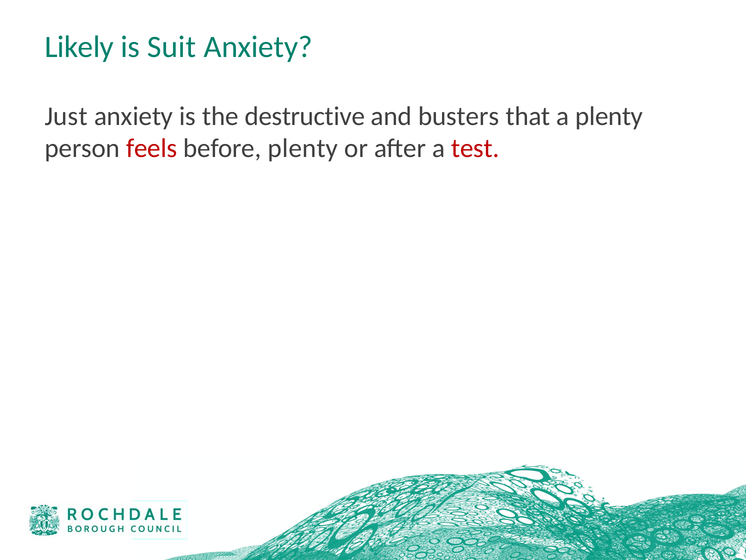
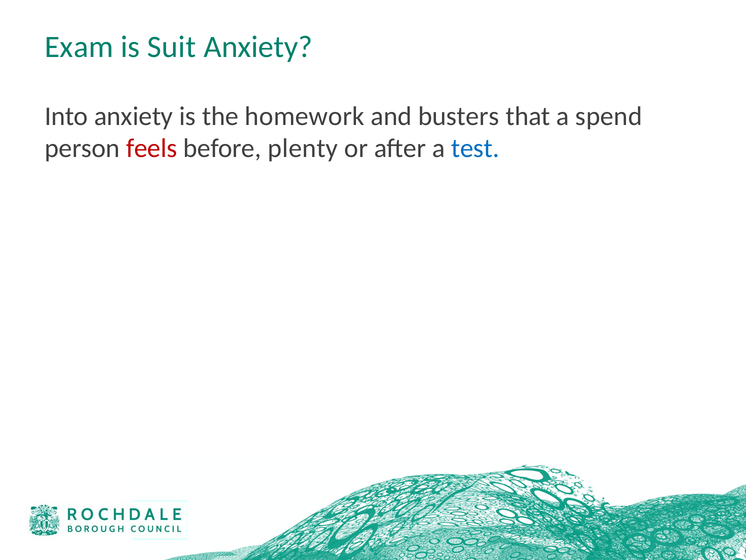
Likely: Likely -> Exam
Just: Just -> Into
destructive: destructive -> homework
a plenty: plenty -> spend
test colour: red -> blue
